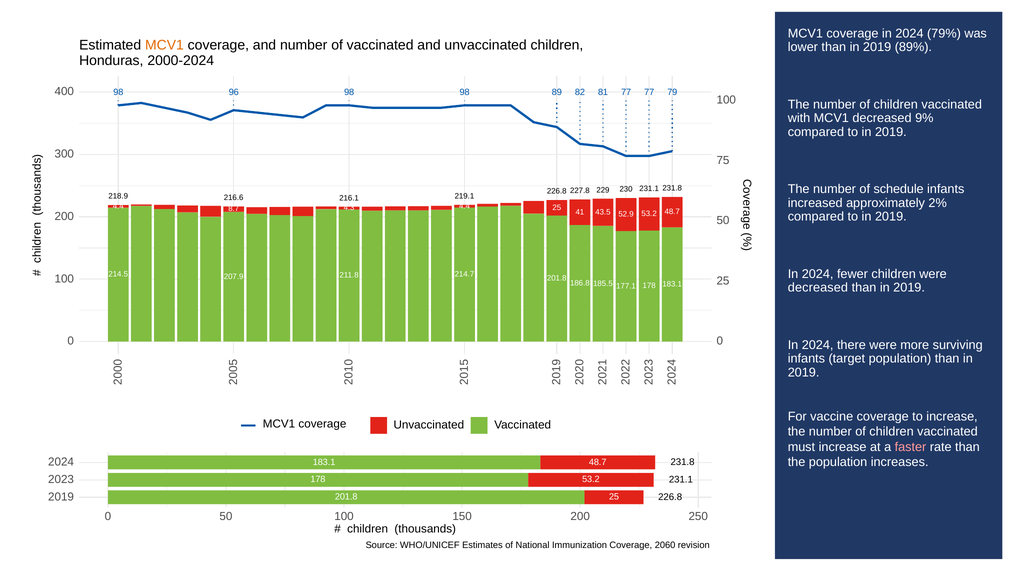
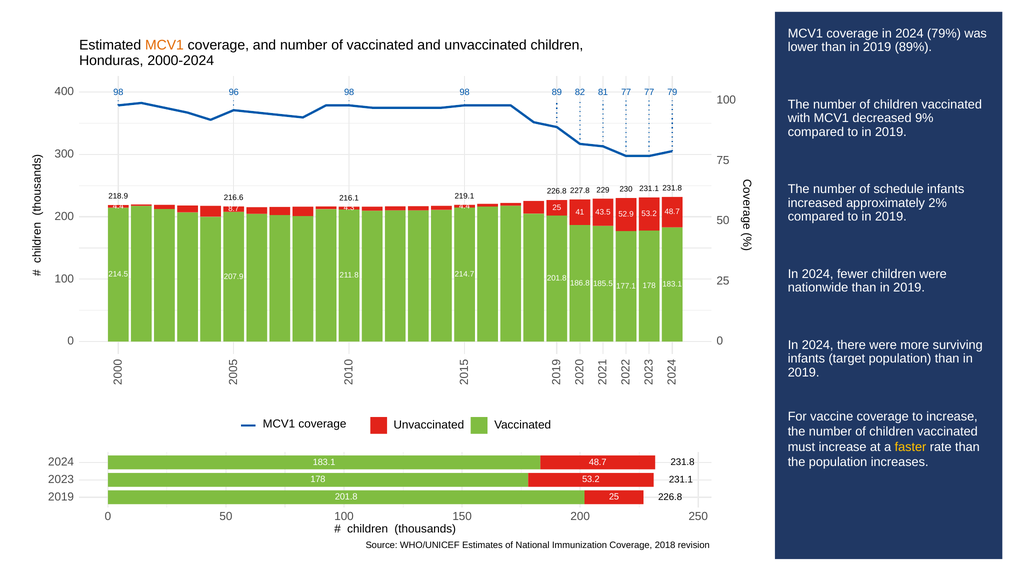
decreased at (818, 288): decreased -> nationwide
faster colour: pink -> yellow
2060: 2060 -> 2018
